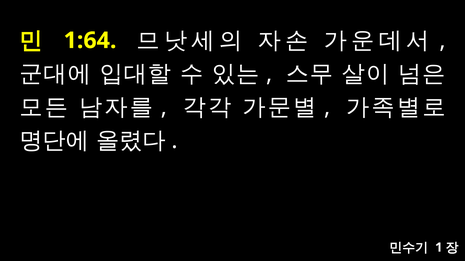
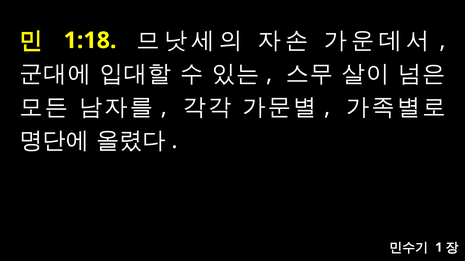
1:64: 1:64 -> 1:18
